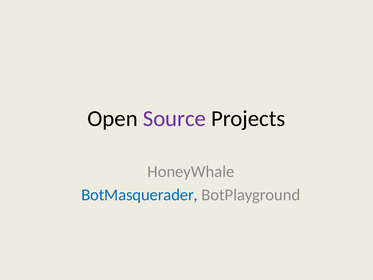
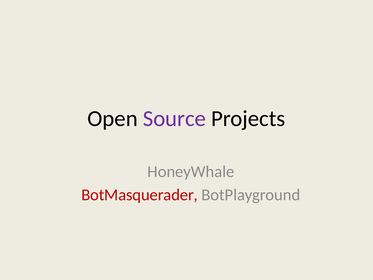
BotMasquerader colour: blue -> red
